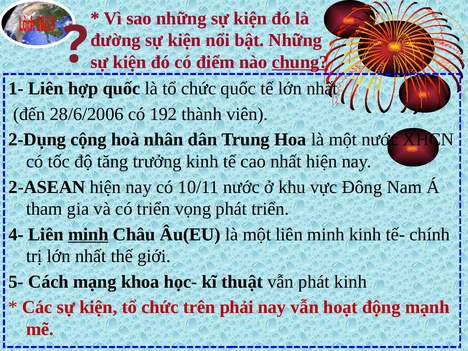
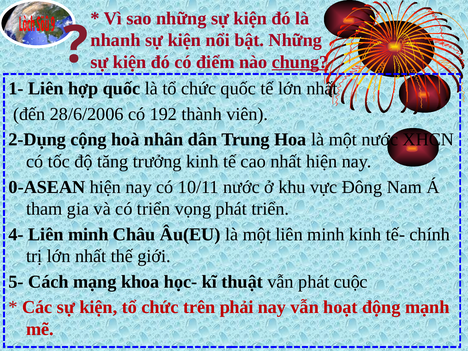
đường: đường -> nhanh
2-ASEAN: 2-ASEAN -> 0-ASEAN
minh at (88, 234) underline: present -> none
phát kinh: kinh -> cuộc
